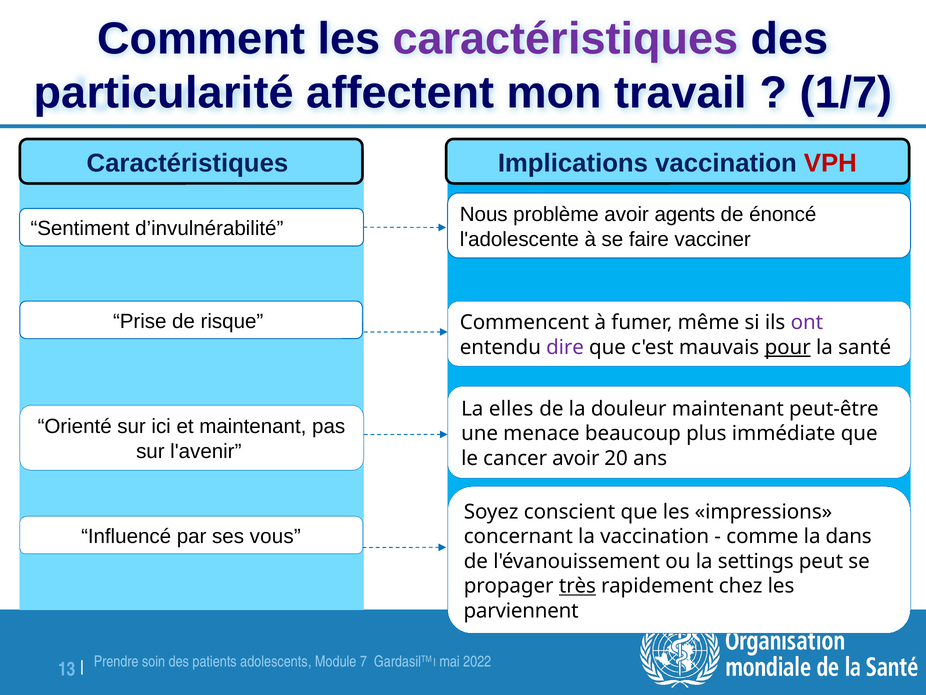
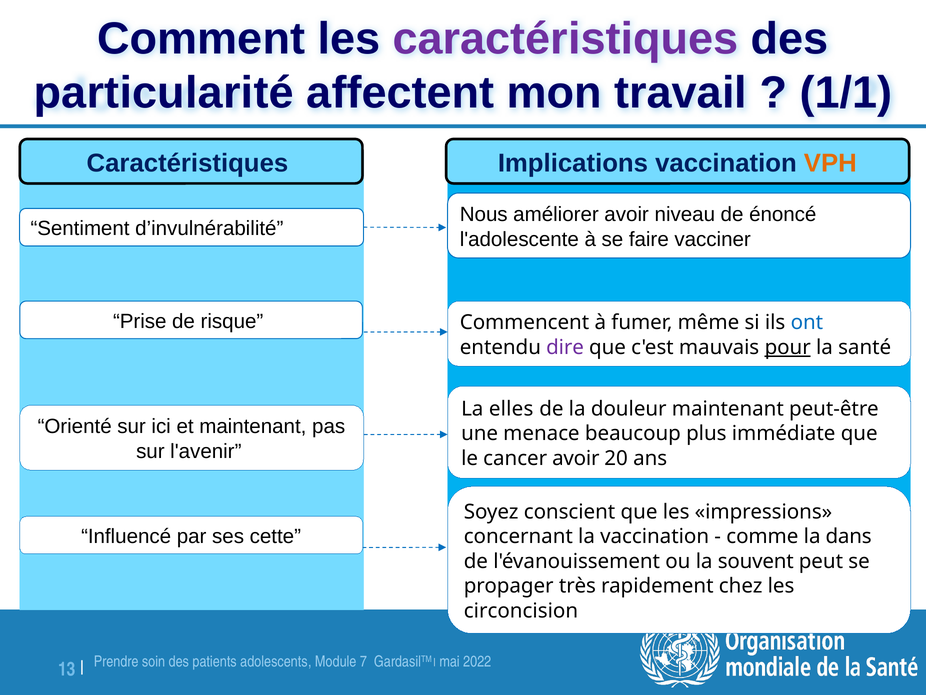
1/7: 1/7 -> 1/1
VPH colour: red -> orange
problème: problème -> améliorer
agents: agents -> niveau
ont colour: purple -> blue
vous: vous -> cette
settings: settings -> souvent
très underline: present -> none
parviennent: parviennent -> circoncision
